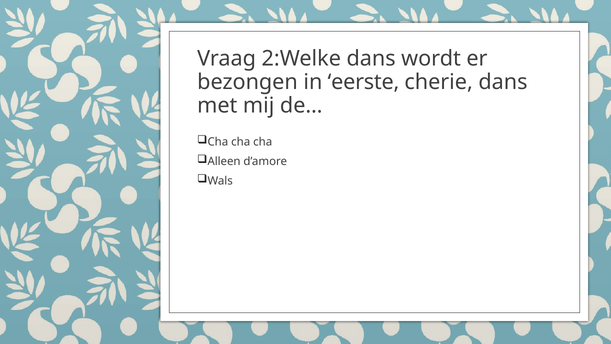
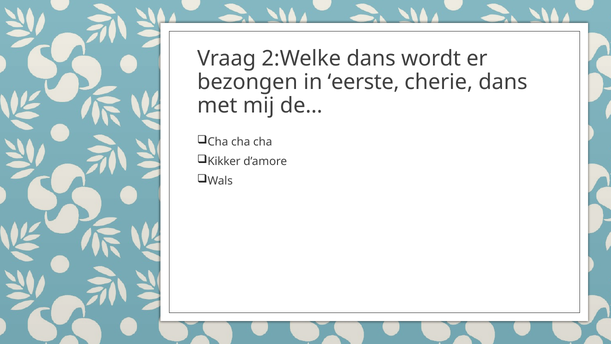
Alleen: Alleen -> Kikker
